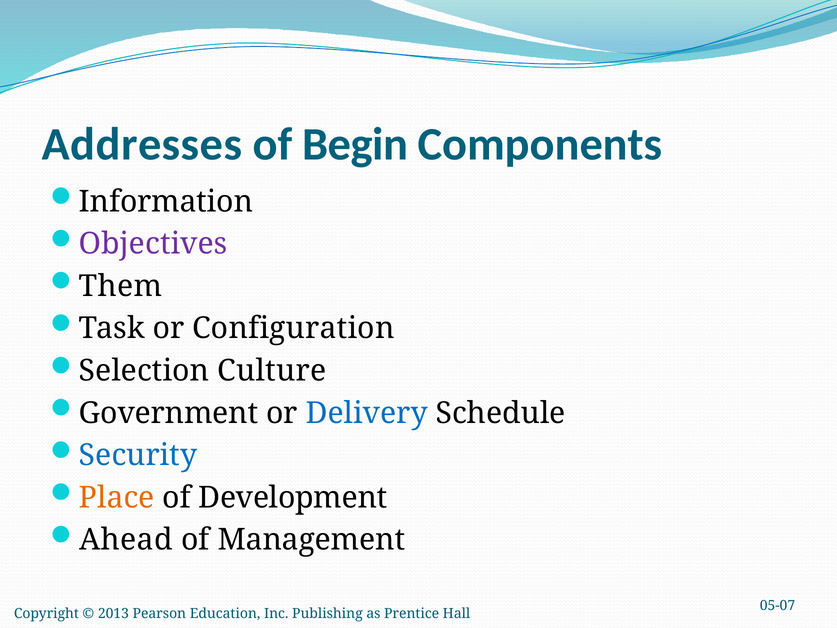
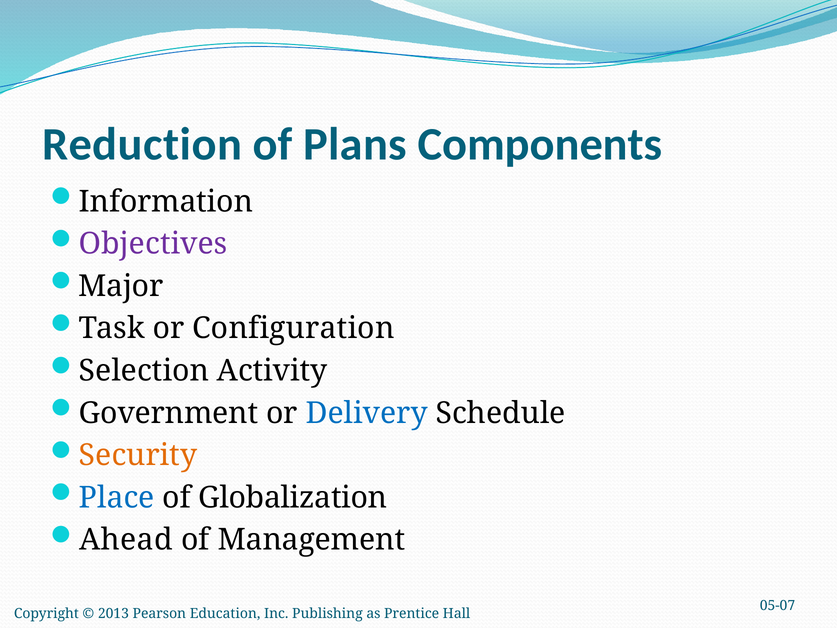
Addresses: Addresses -> Reduction
Begin: Begin -> Plans
Them: Them -> Major
Culture: Culture -> Activity
Security colour: blue -> orange
Place colour: orange -> blue
Development: Development -> Globalization
